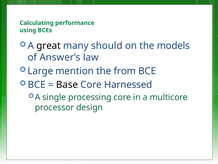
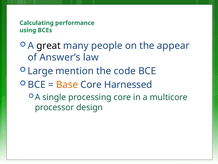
should: should -> people
models: models -> appear
from: from -> code
Base colour: black -> orange
